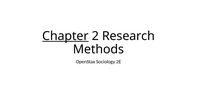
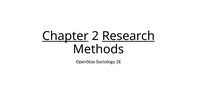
Research underline: none -> present
